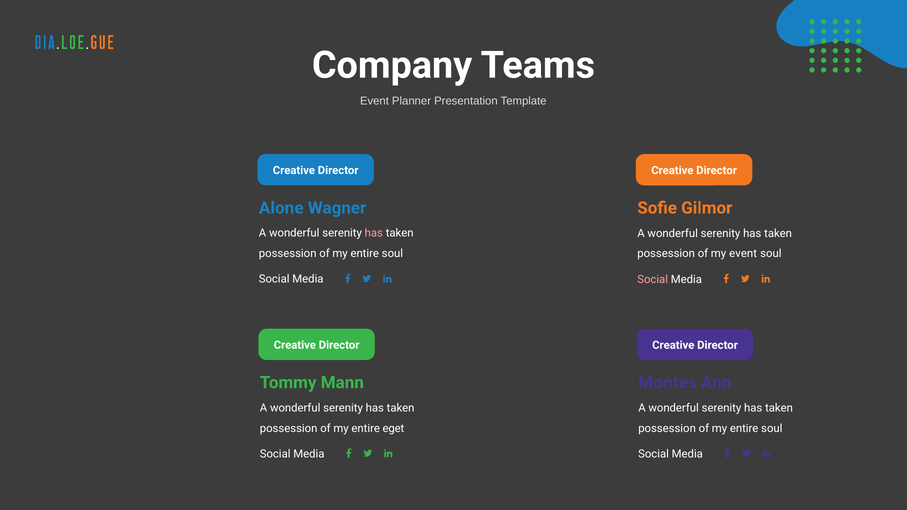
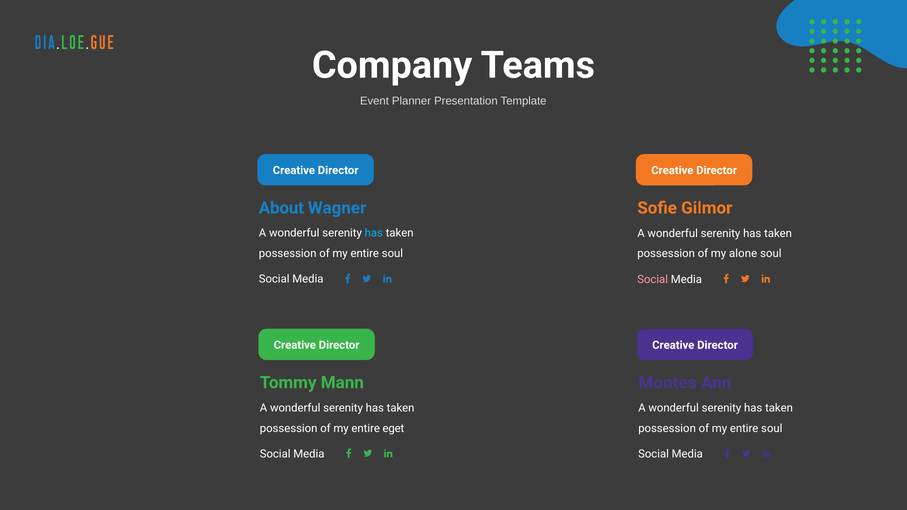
Alone: Alone -> About
has at (374, 233) colour: pink -> light blue
my event: event -> alone
